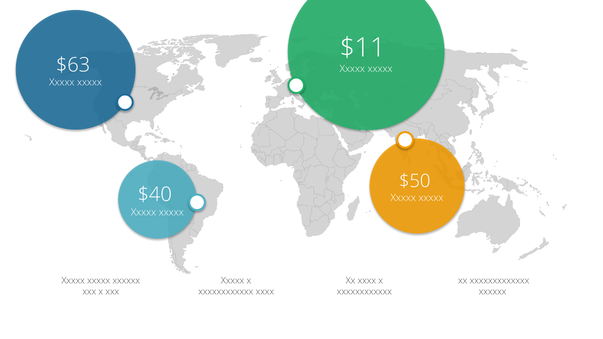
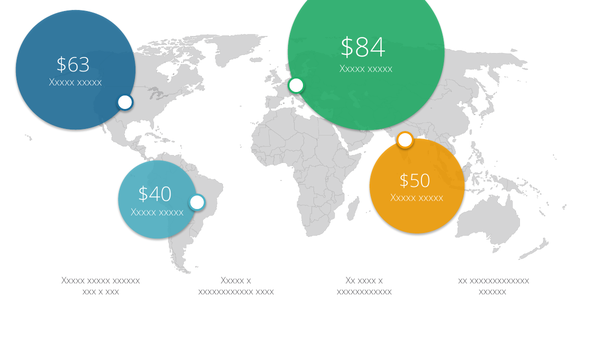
$11: $11 -> $84
